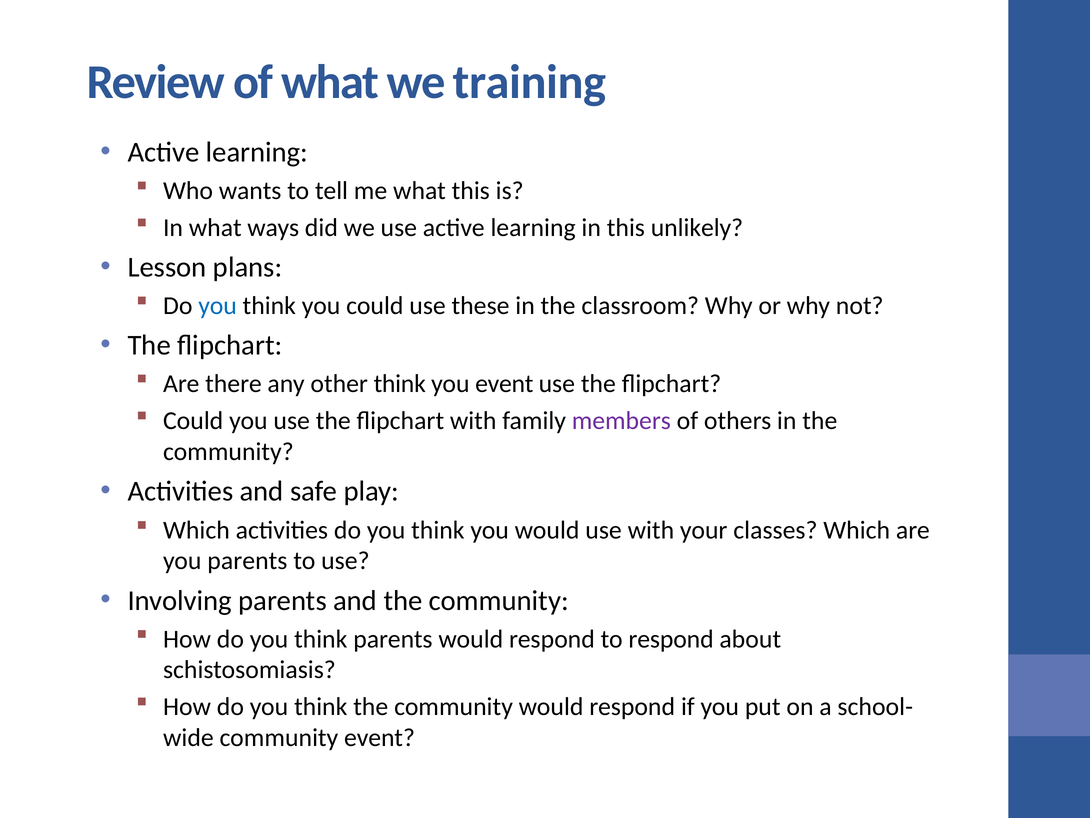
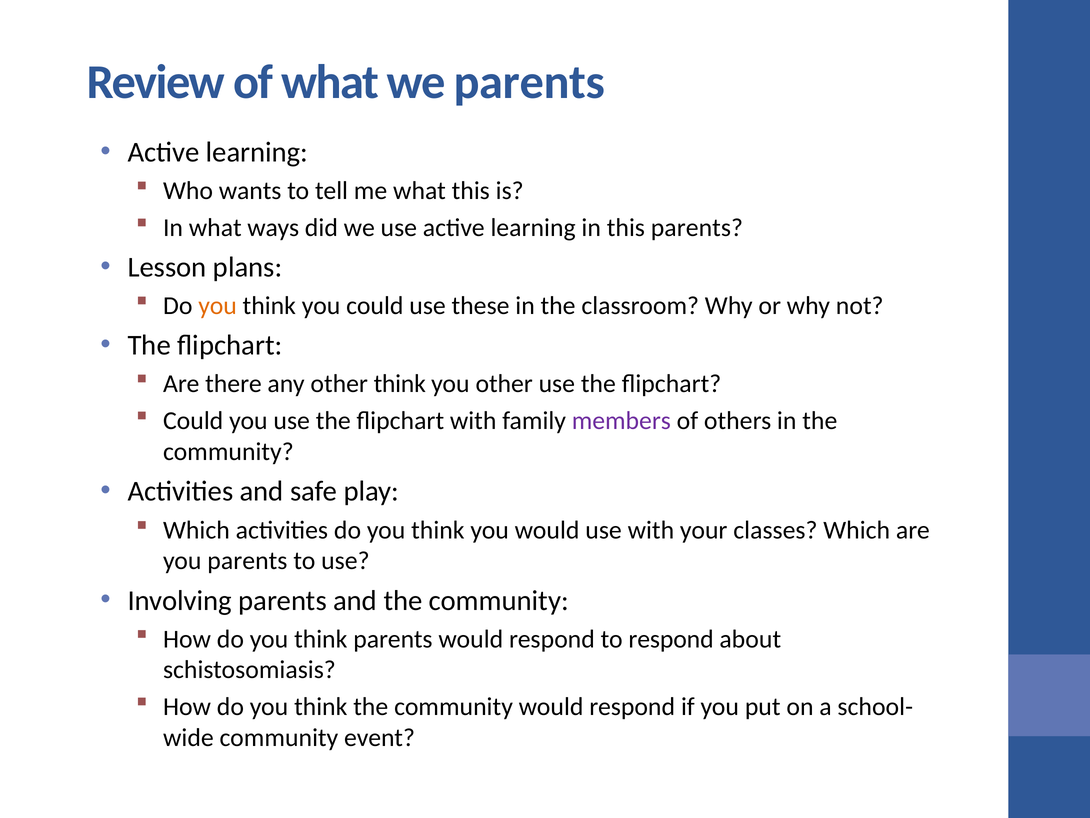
we training: training -> parents
this unlikely: unlikely -> parents
you at (218, 306) colour: blue -> orange
you event: event -> other
